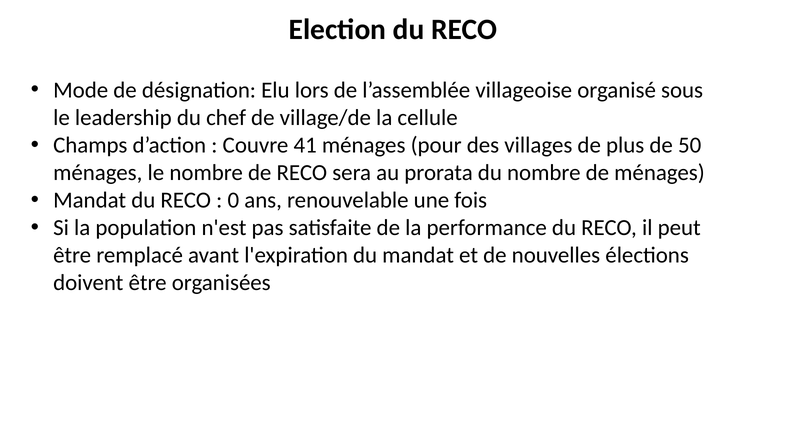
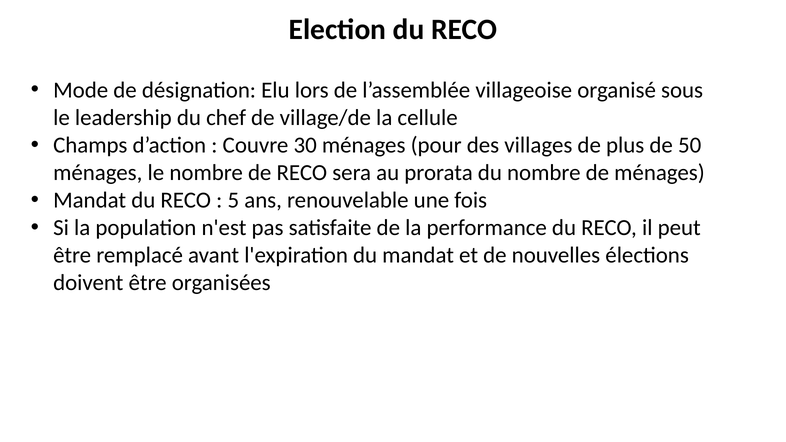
41: 41 -> 30
0: 0 -> 5
